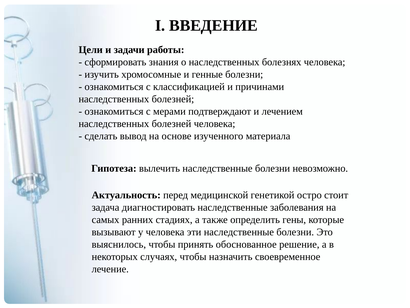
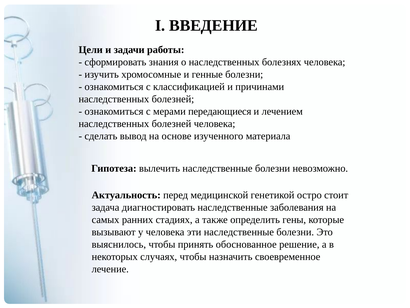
подтверждают: подтверждают -> передающиеся
